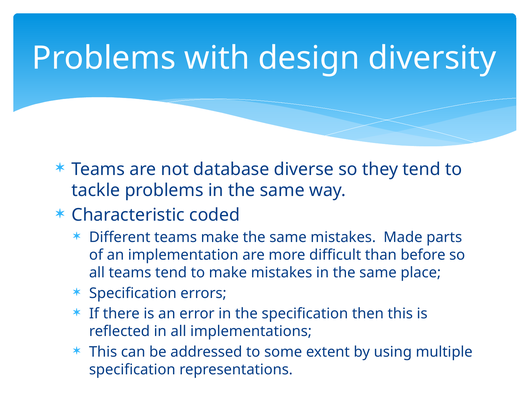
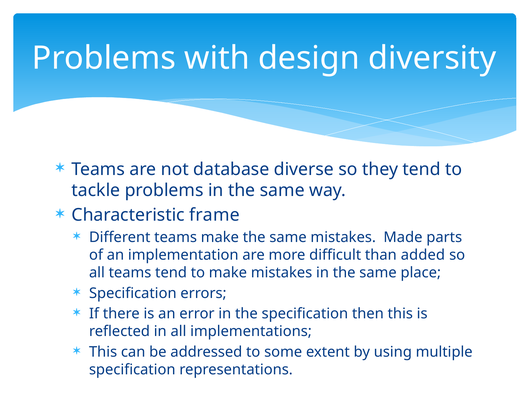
coded: coded -> frame
before: before -> added
